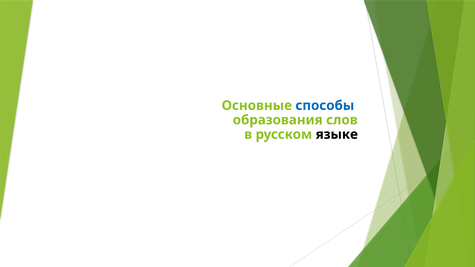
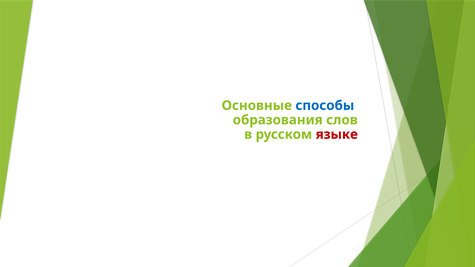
языке colour: black -> red
